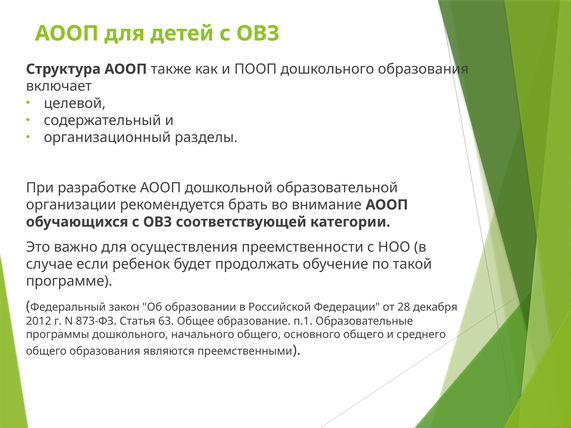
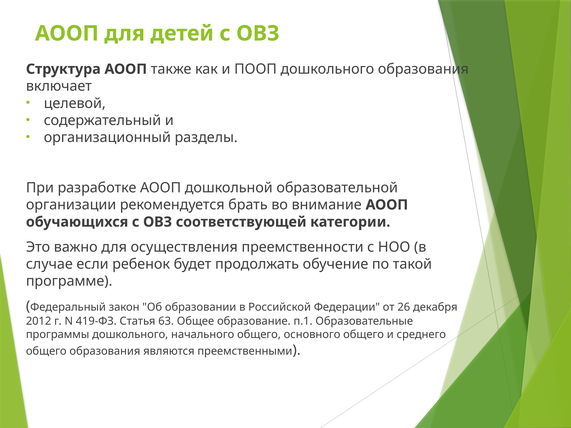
28: 28 -> 26
873-ФЗ: 873-ФЗ -> 419-ФЗ
